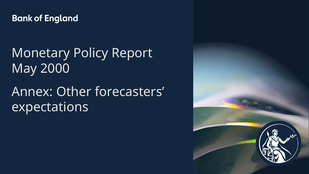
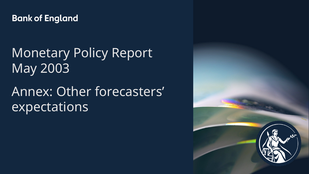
2000: 2000 -> 2003
